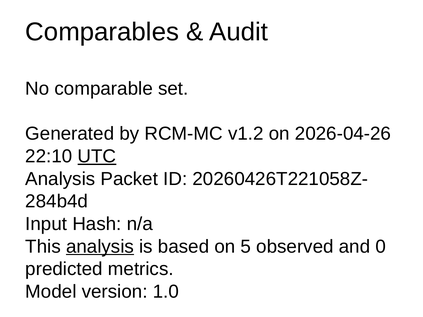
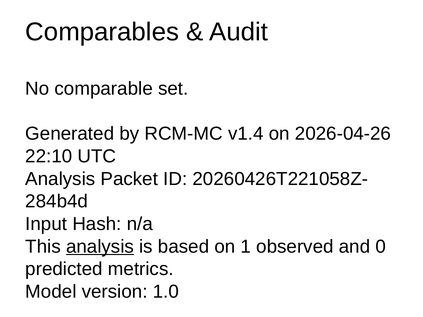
v1.2: v1.2 -> v1.4
UTC underline: present -> none
5: 5 -> 1
